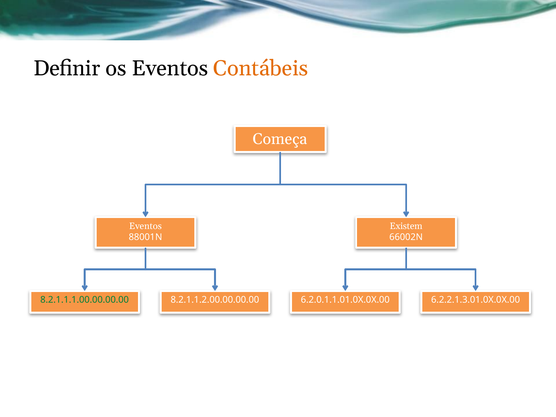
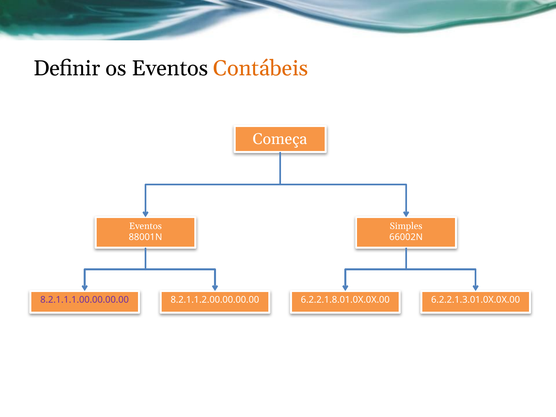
Existem: Existem -> Simples
8.2.1.1.1.00.00.00.00 colour: green -> purple
6.2.0.1.1.01.0X.0X.00: 6.2.0.1.1.01.0X.0X.00 -> 6.2.2.1.8.01.0X.0X.00
